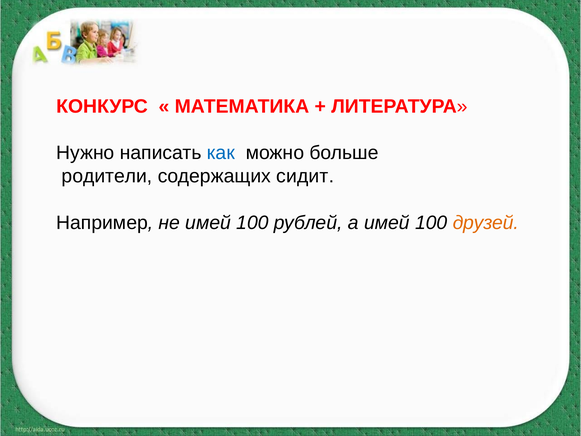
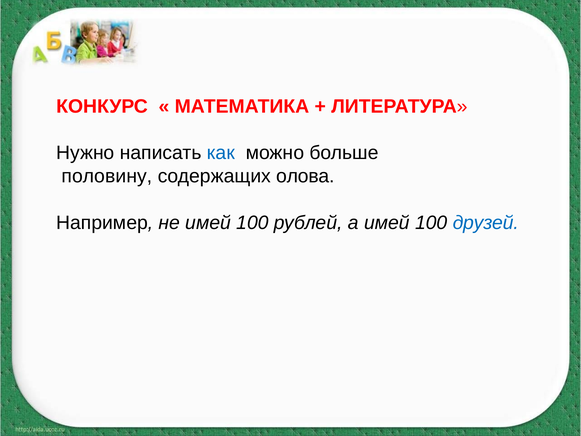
родители: родители -> половину
сидит: сидит -> олова
друзей colour: orange -> blue
